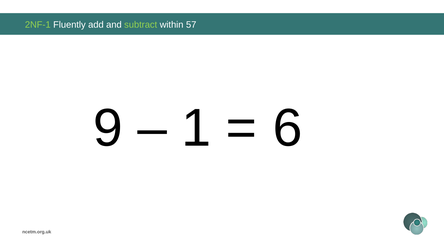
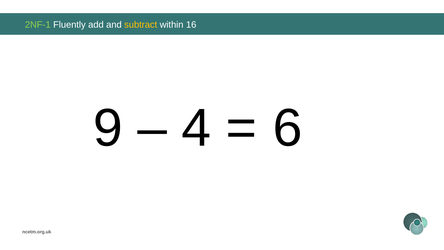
subtract colour: light green -> yellow
57: 57 -> 16
1: 1 -> 4
